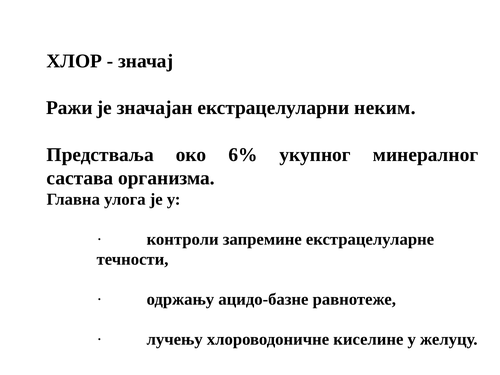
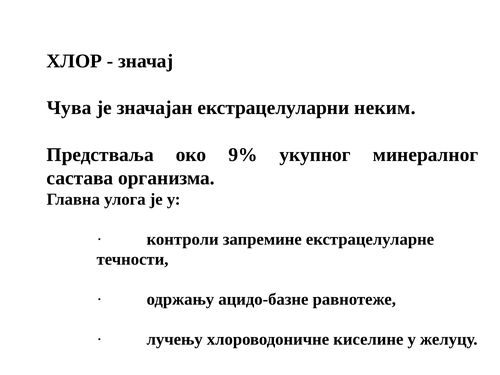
Ражи: Ражи -> Чува
6%: 6% -> 9%
